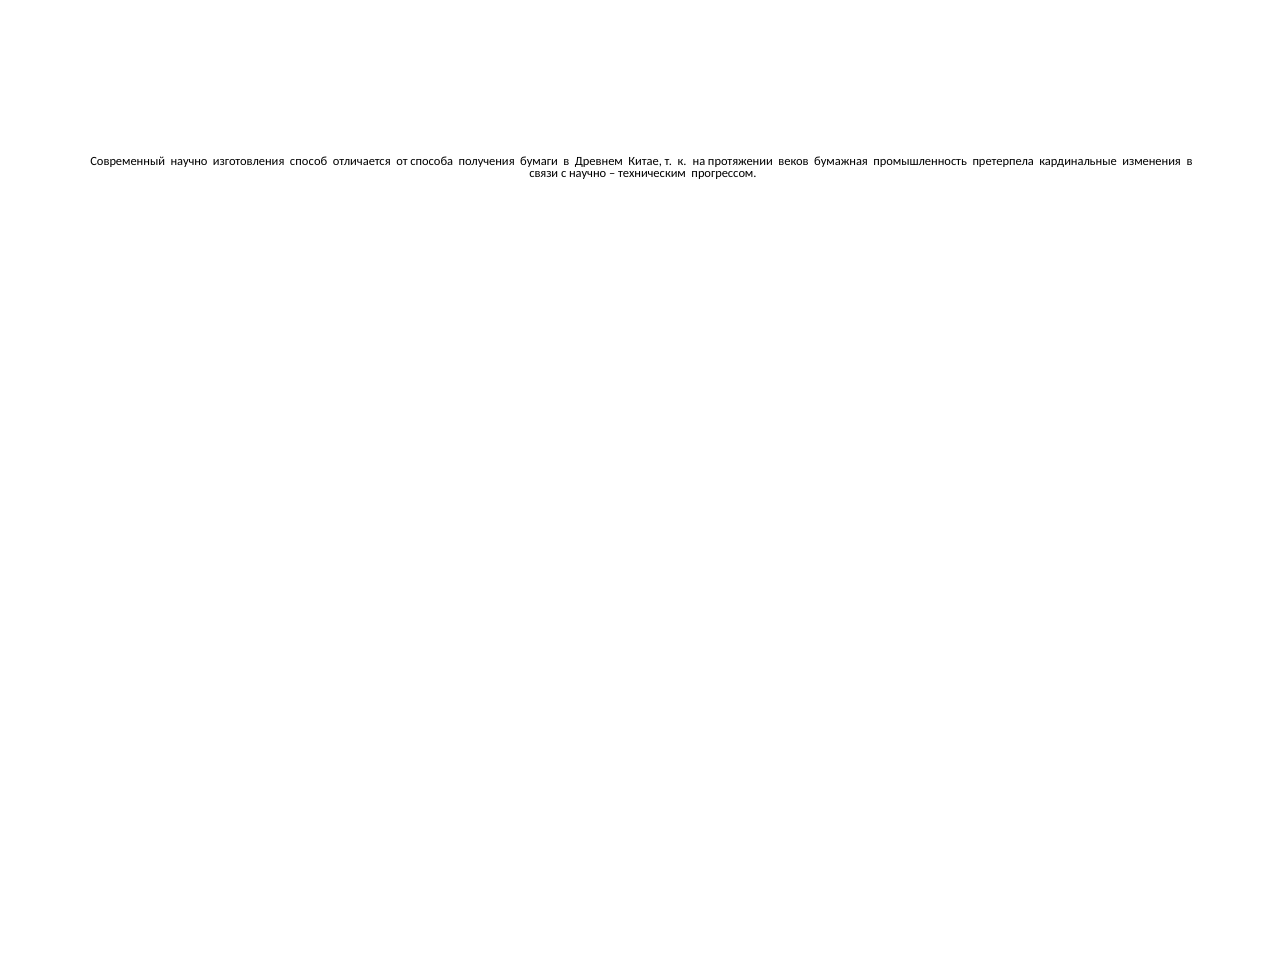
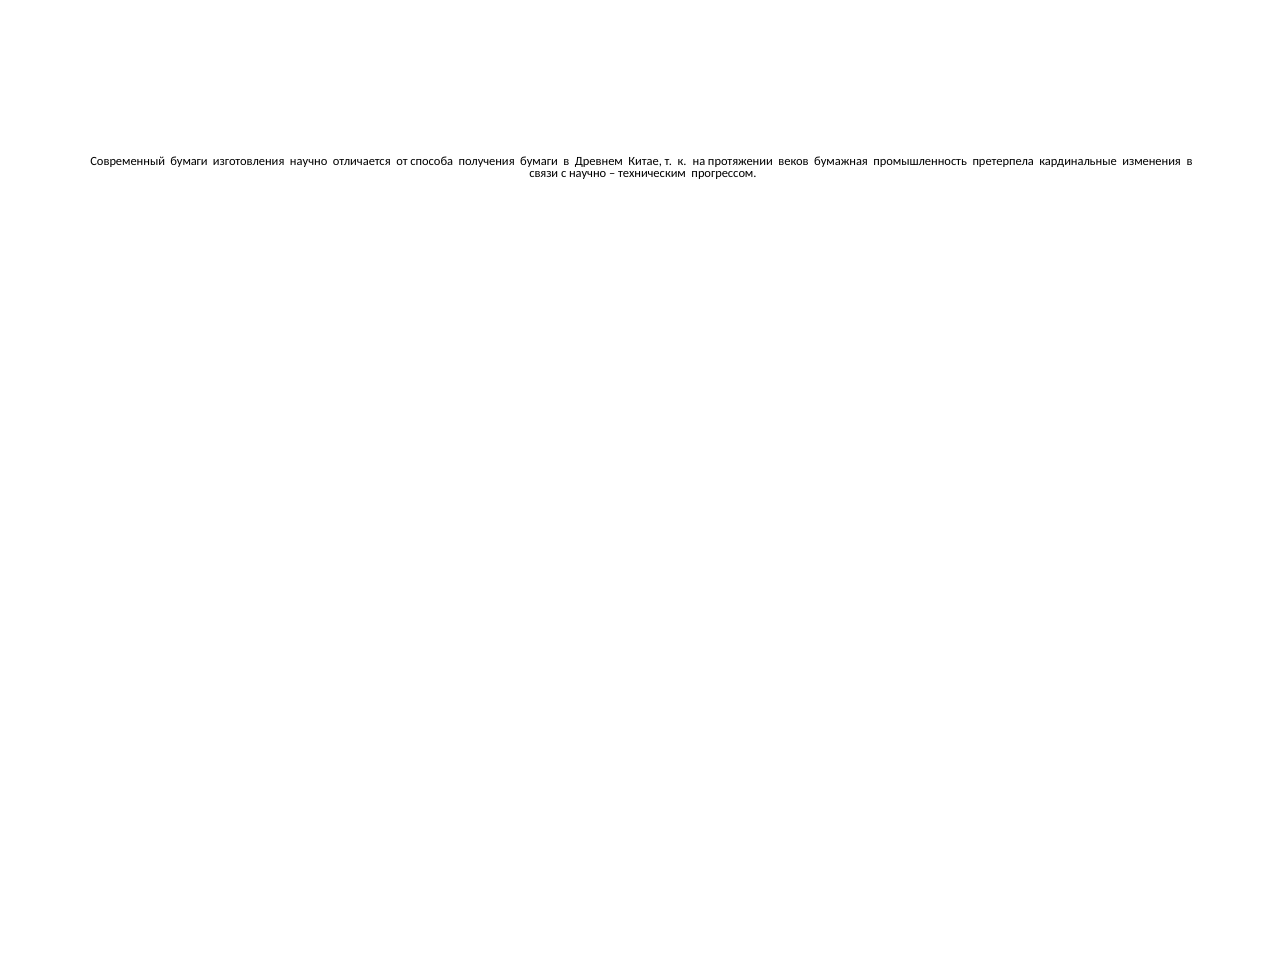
Современный научно: научно -> бумаги
изготовления способ: способ -> научно
